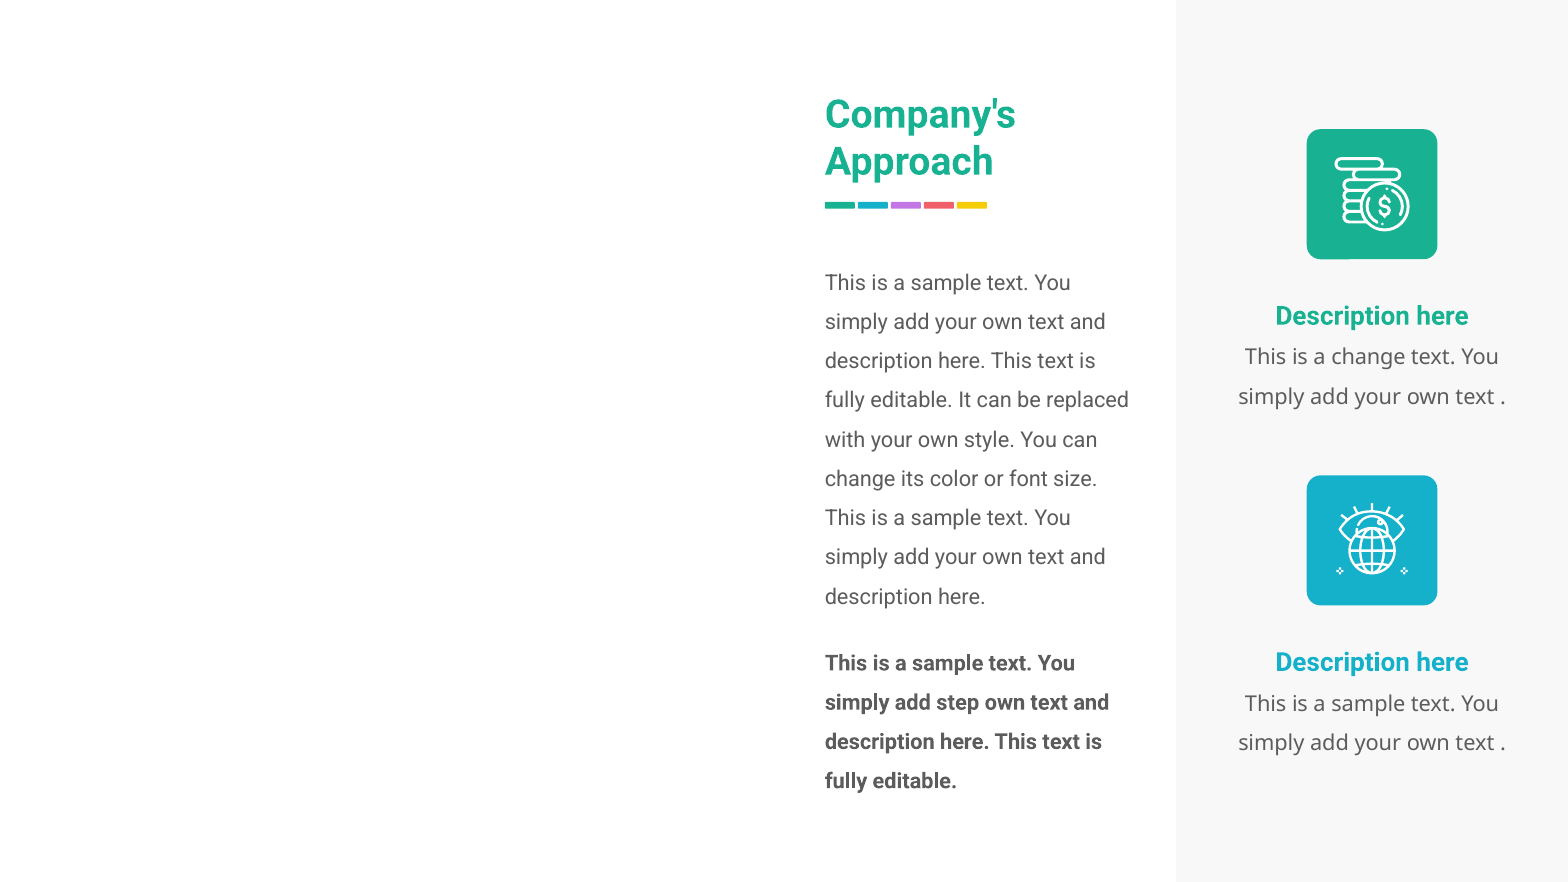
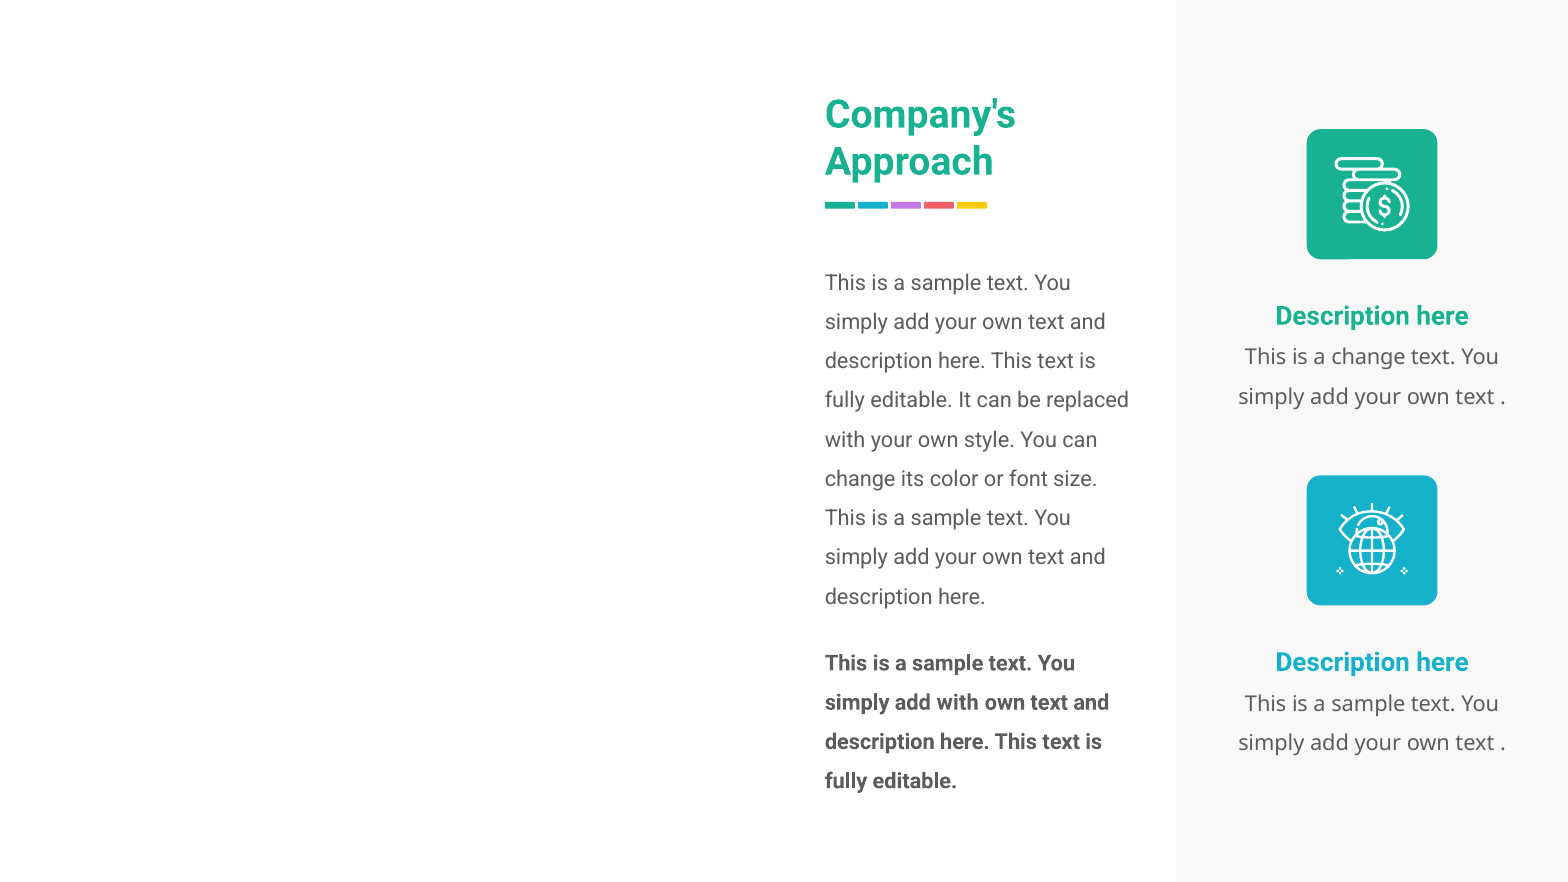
add step: step -> with
